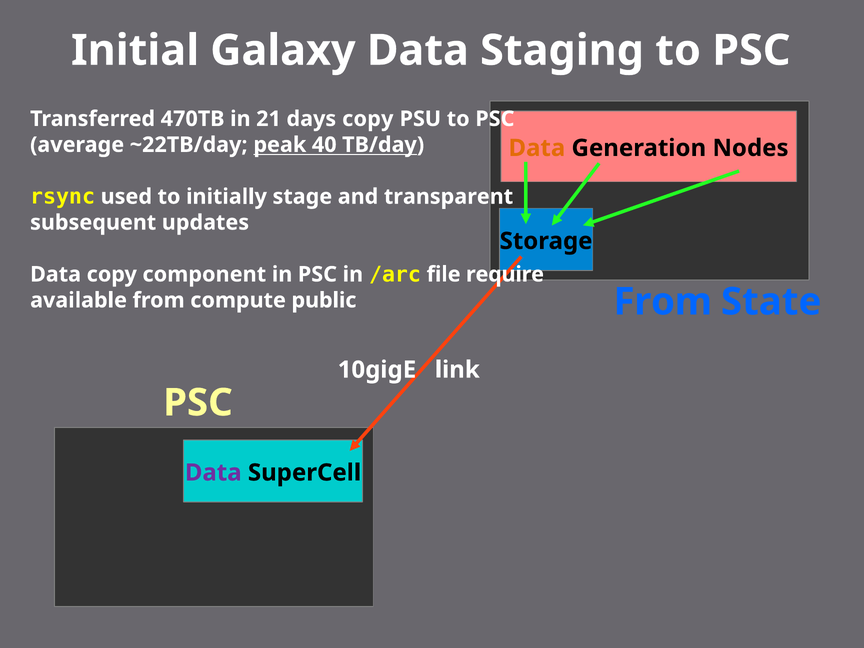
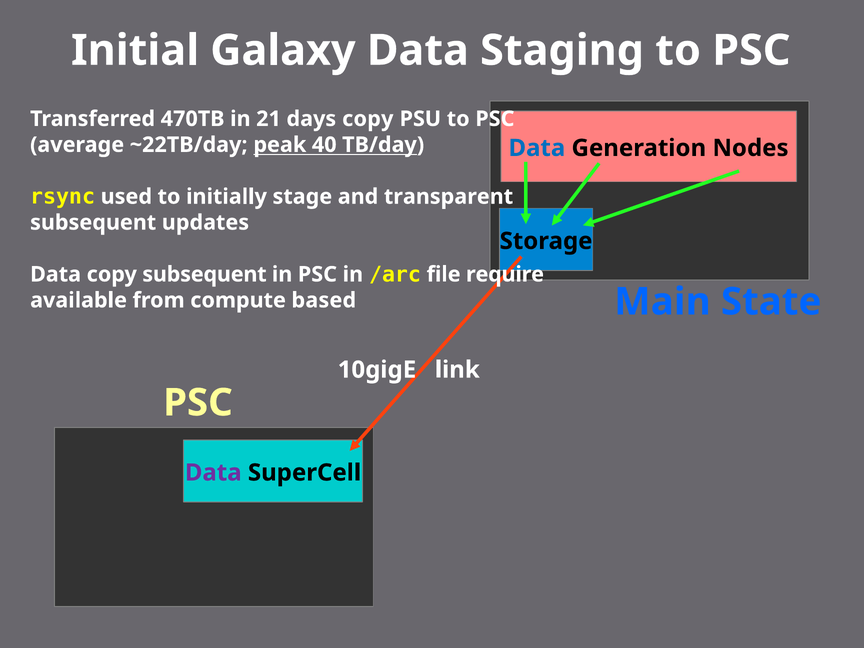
Data at (537, 148) colour: orange -> blue
copy component: component -> subsequent
From at (663, 302): From -> Main
public: public -> based
